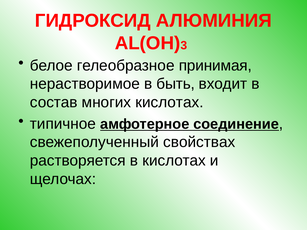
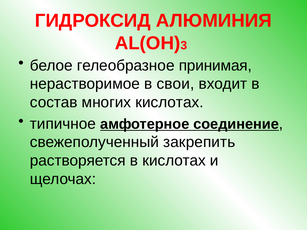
быть: быть -> свои
свойствах: свойствах -> закрепить
